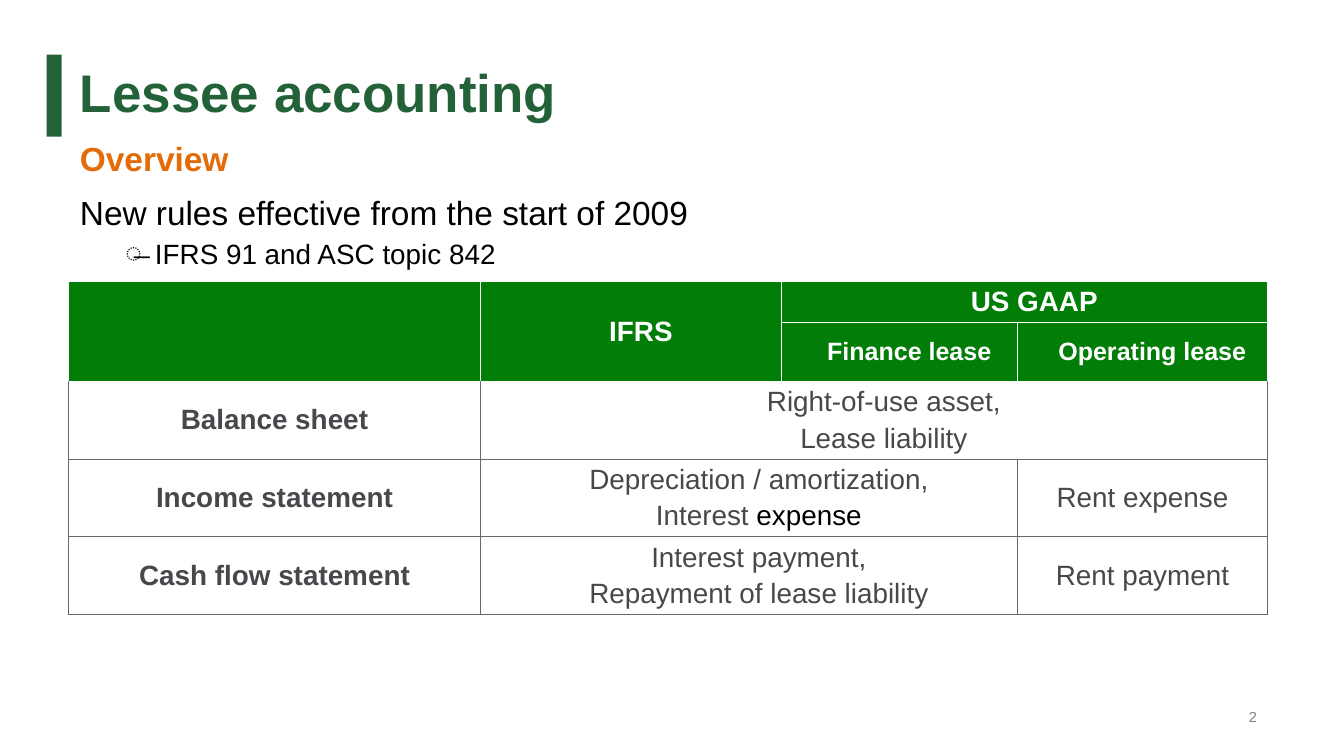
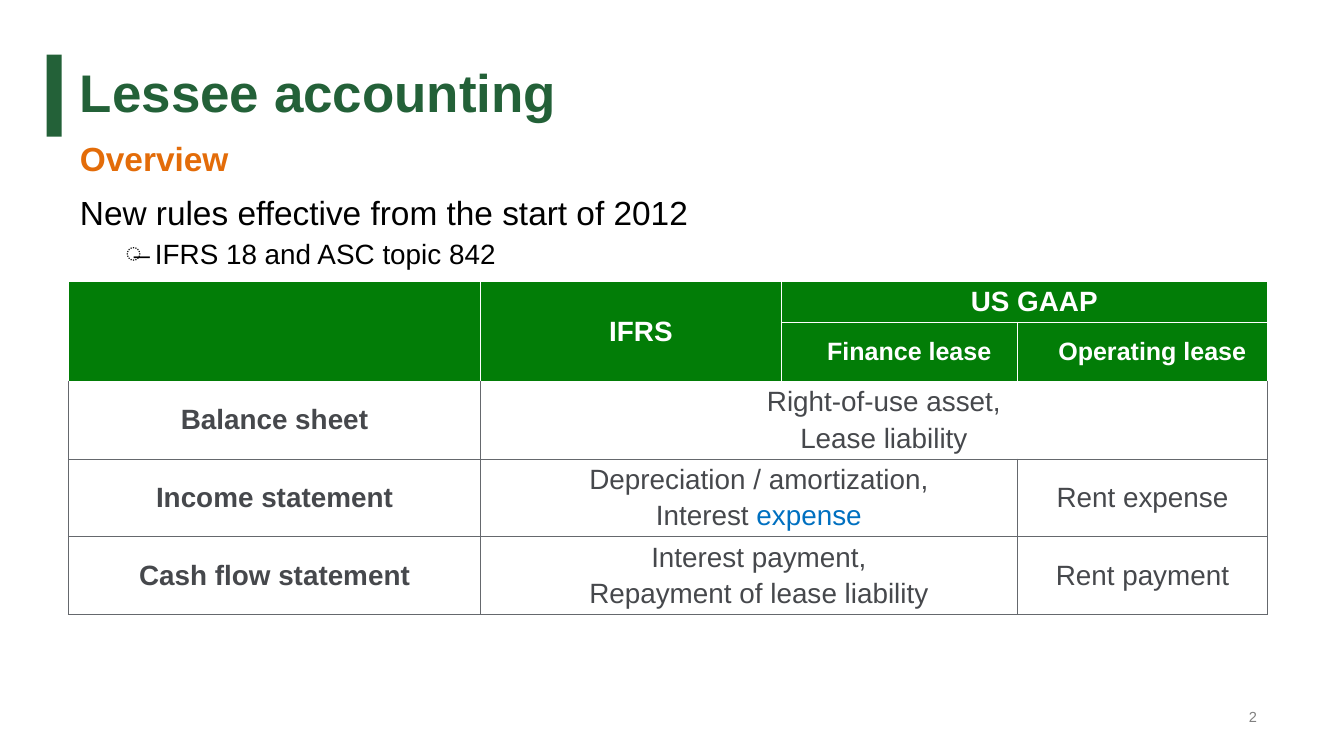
2009: 2009 -> 2012
91: 91 -> 18
expense at (809, 516) colour: black -> blue
